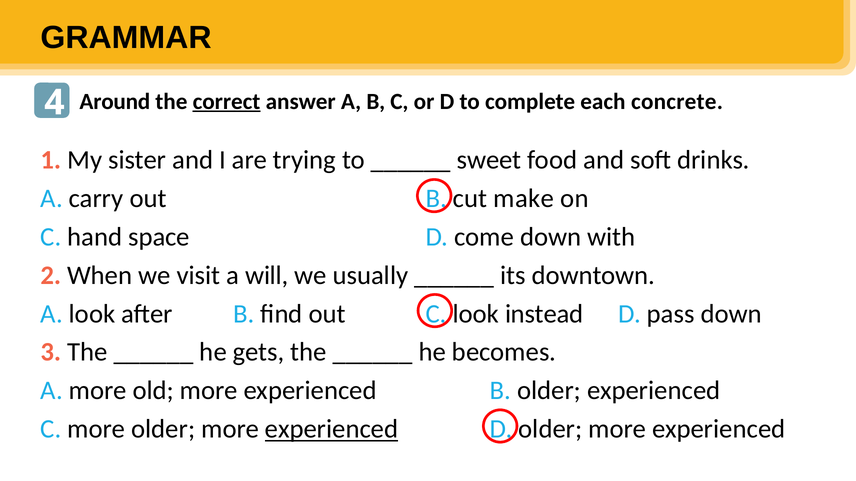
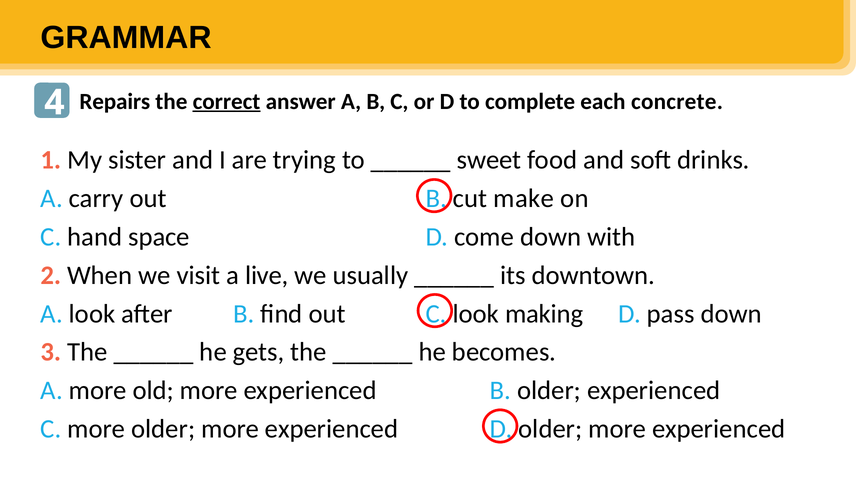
Around: Around -> Repairs
will: will -> live
instead: instead -> making
experienced at (332, 430) underline: present -> none
